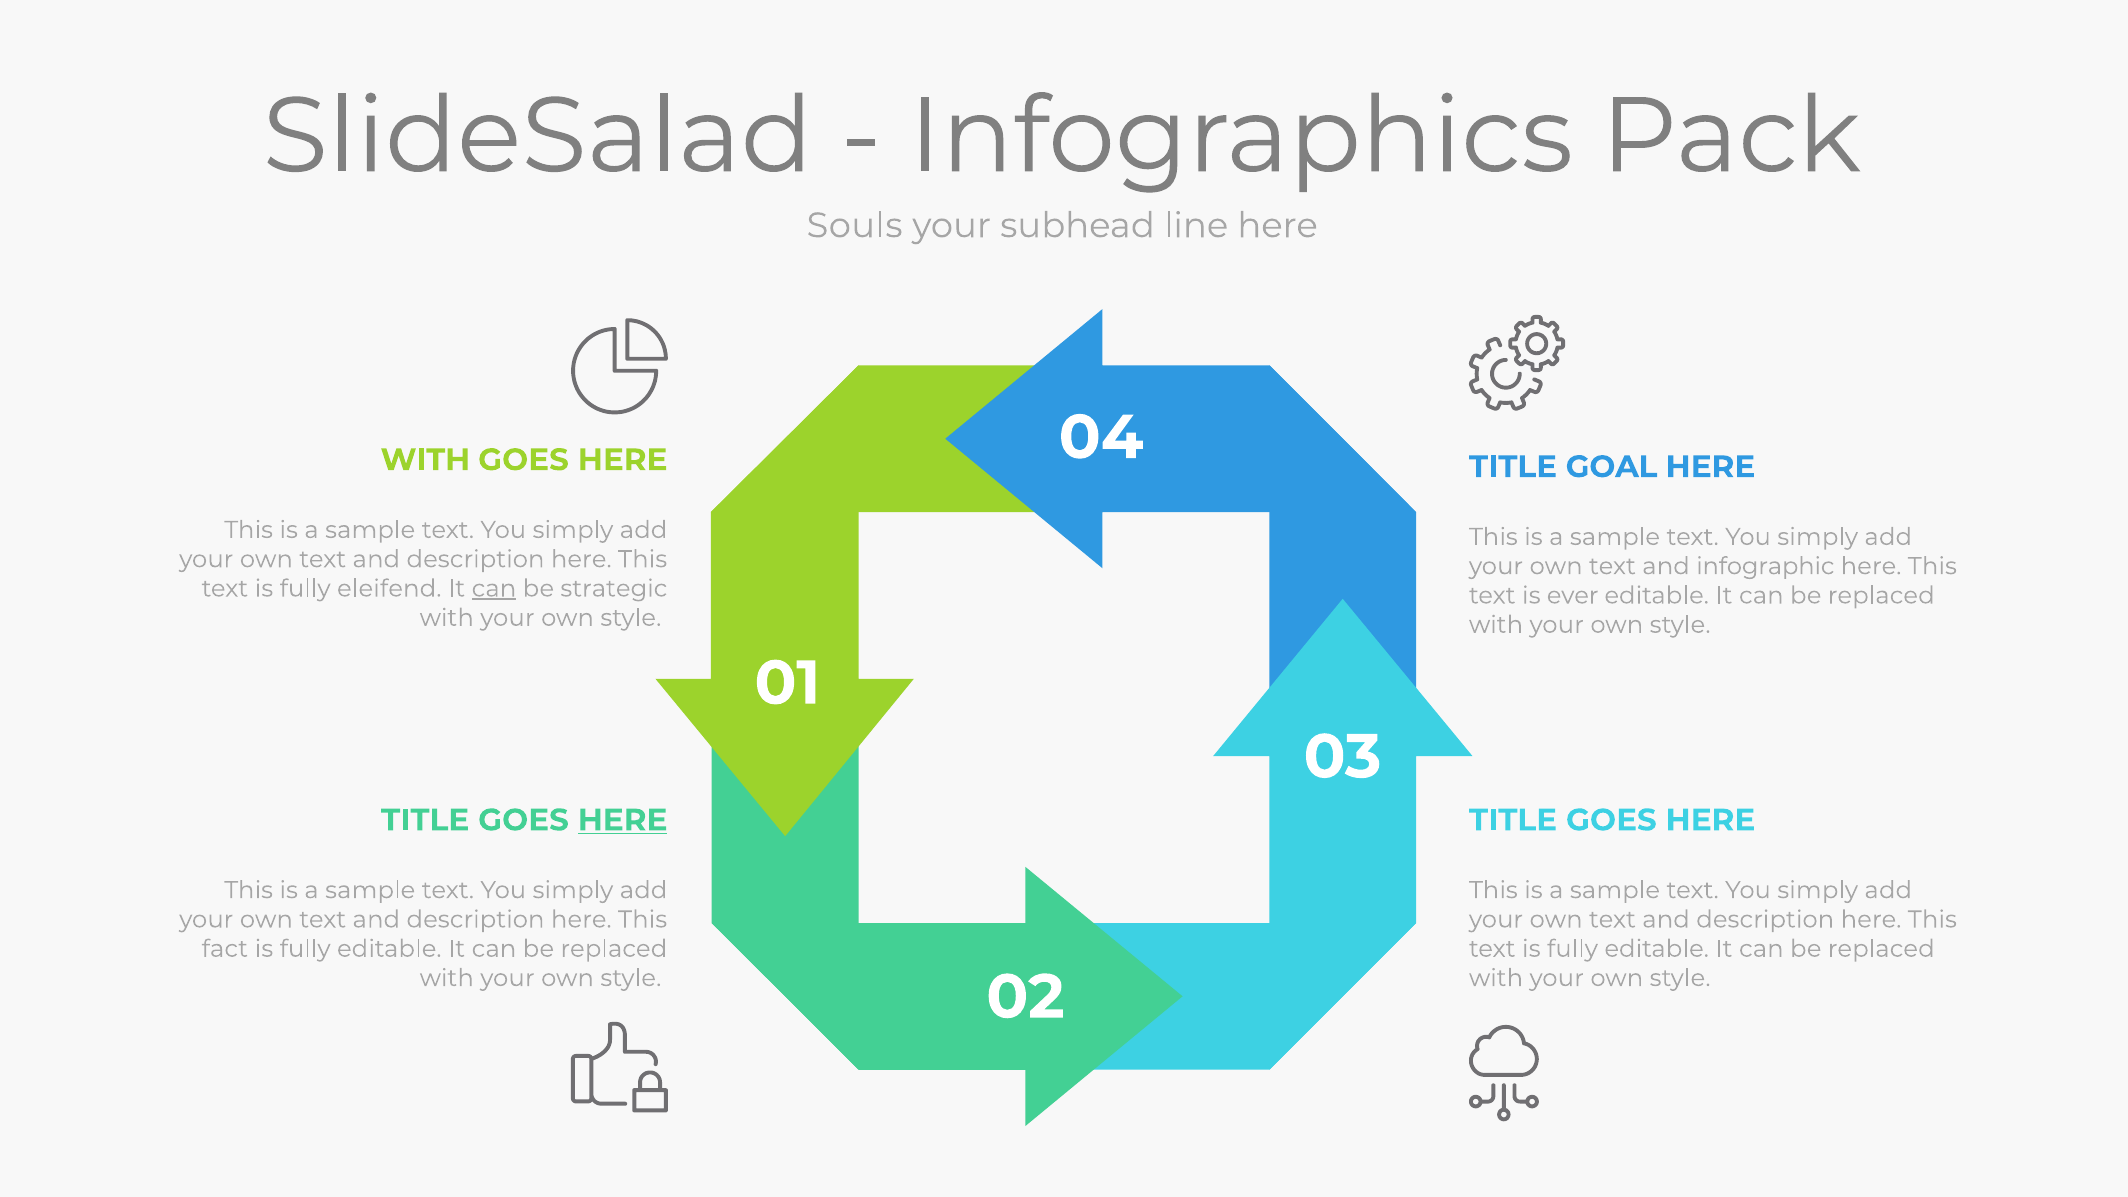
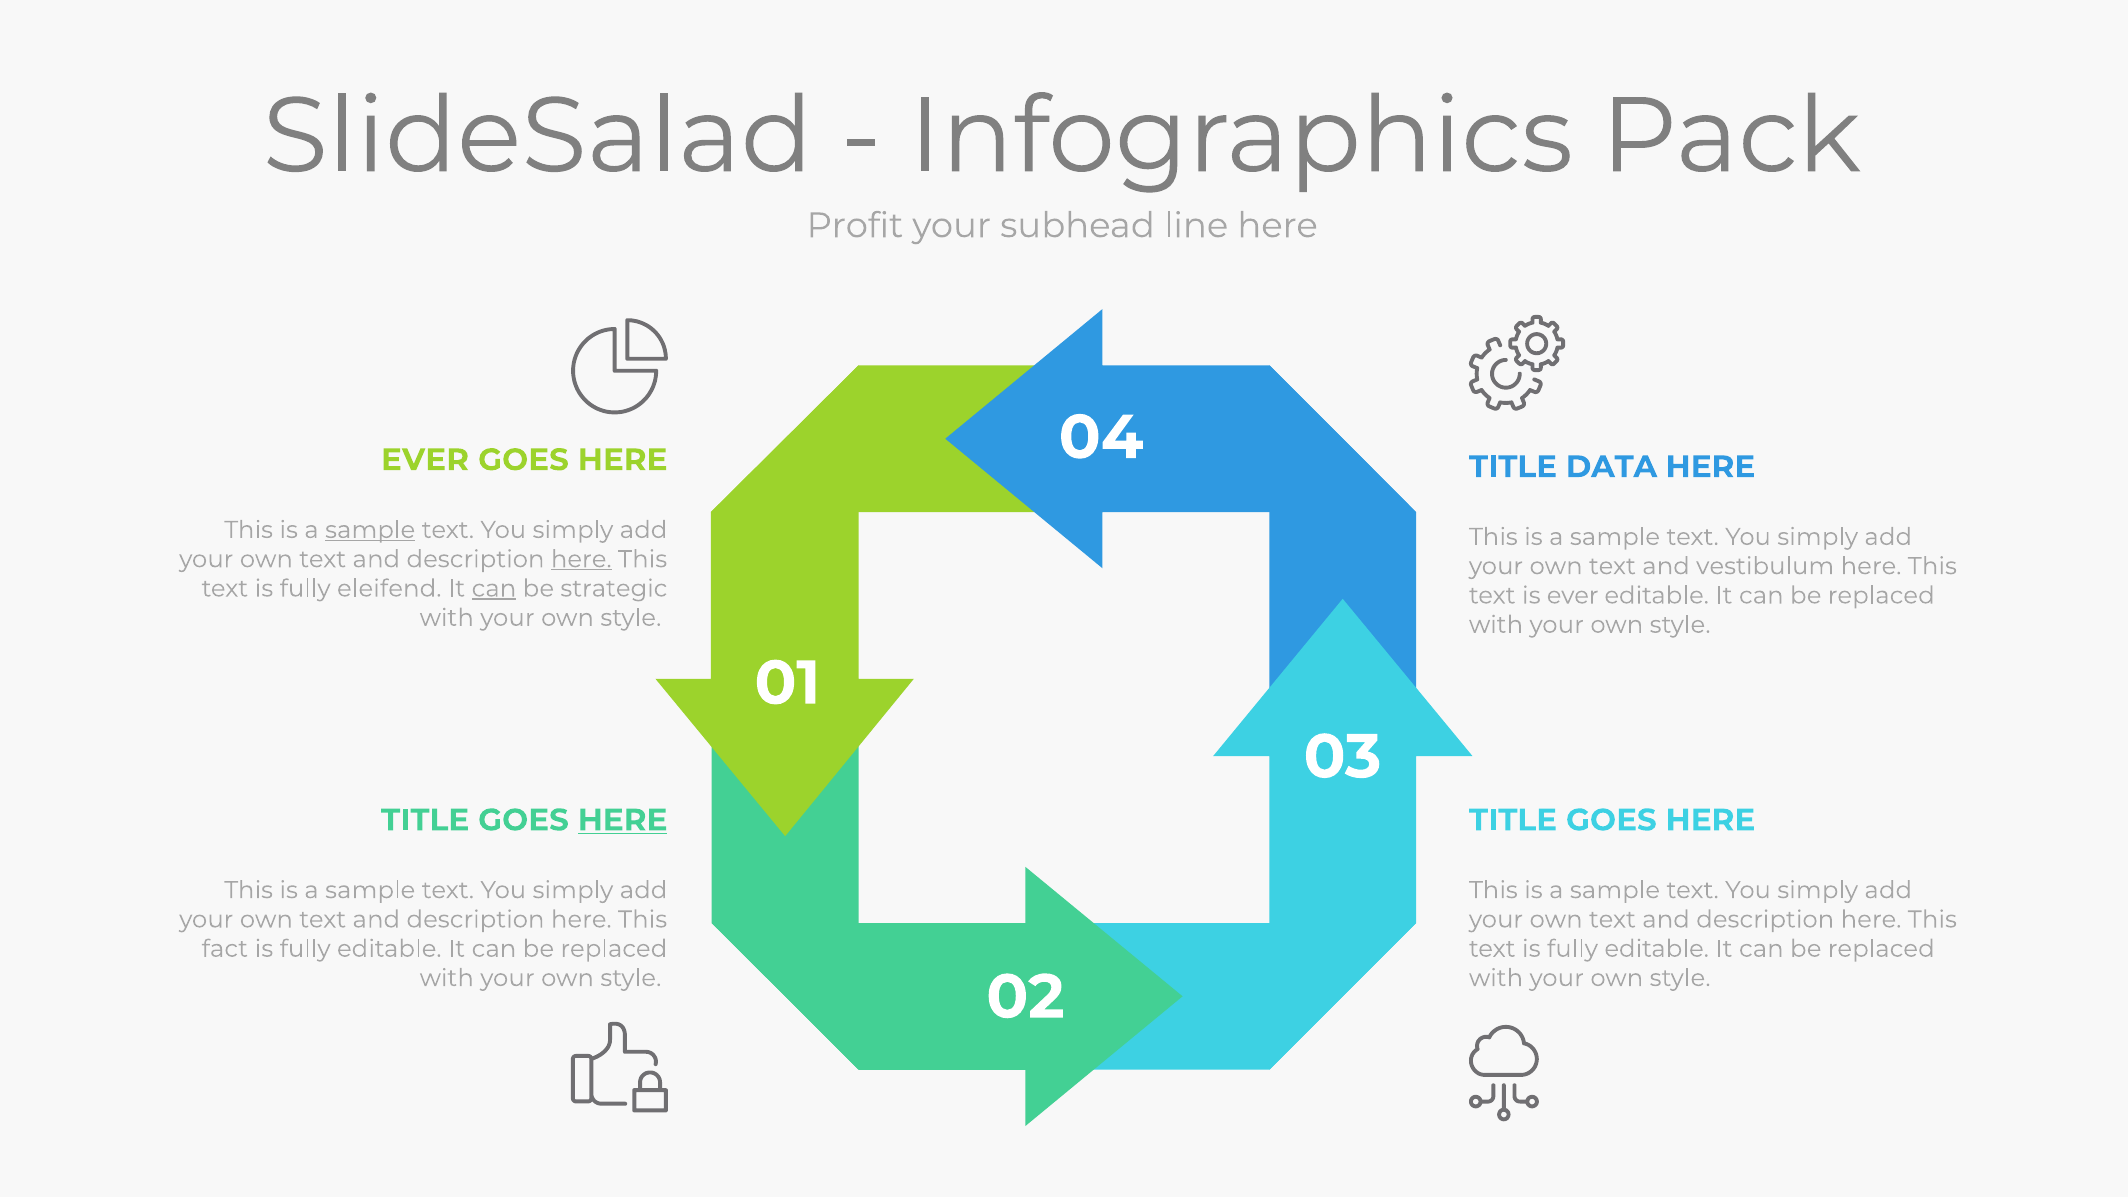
Souls: Souls -> Profit
WITH at (425, 460): WITH -> EVER
GOAL: GOAL -> DATA
sample at (370, 530) underline: none -> present
here at (581, 559) underline: none -> present
infographic: infographic -> vestibulum
